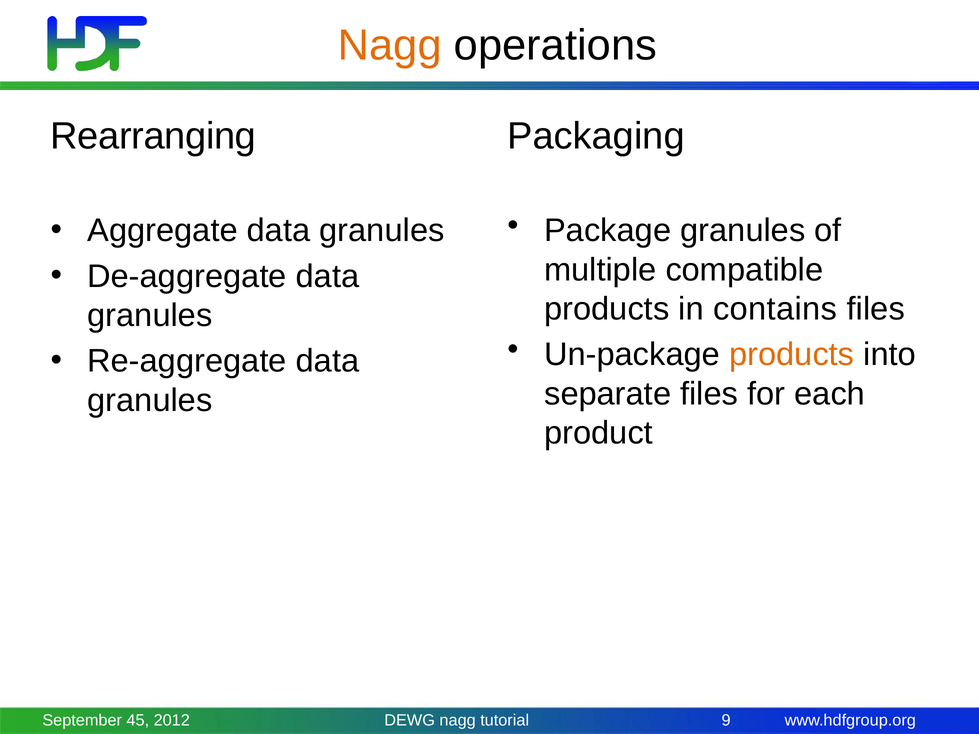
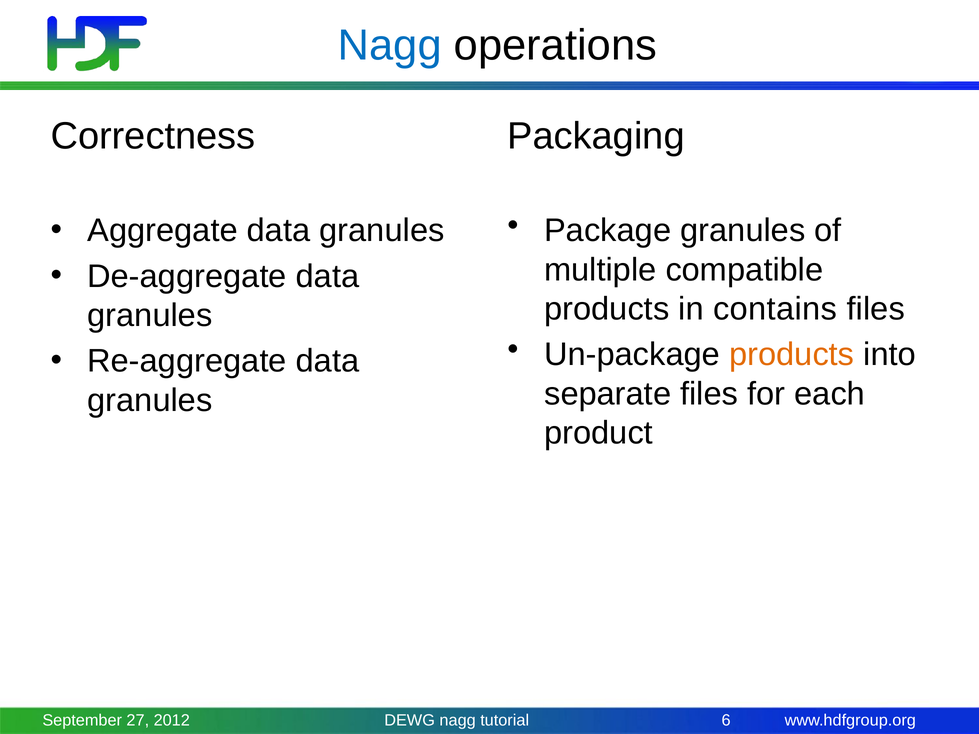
Nagg at (390, 45) colour: orange -> blue
Rearranging: Rearranging -> Correctness
45: 45 -> 27
9: 9 -> 6
